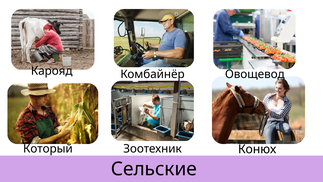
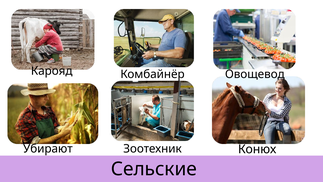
Который: Который -> Убирают
